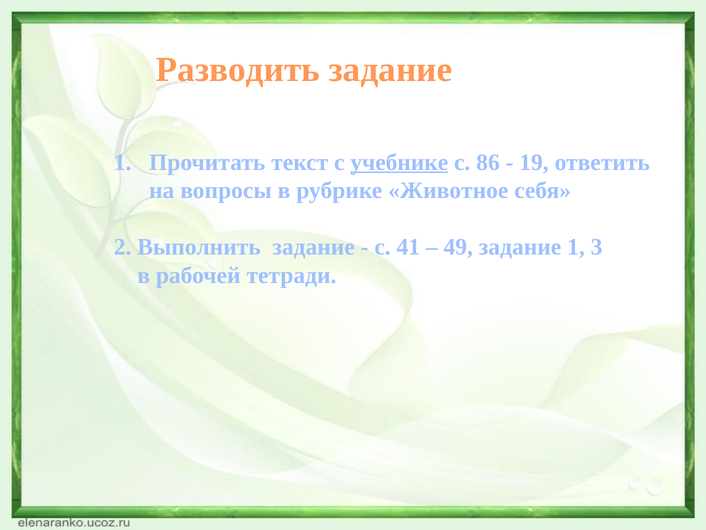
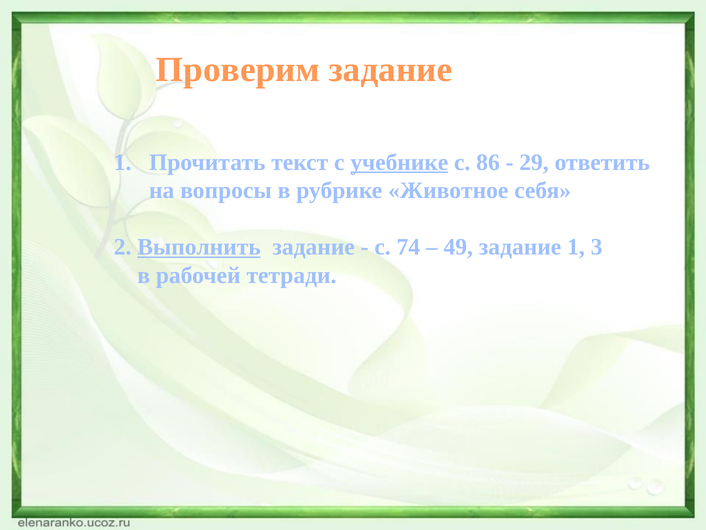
Разводить: Разводить -> Проверим
19: 19 -> 29
Выполнить underline: none -> present
41: 41 -> 74
